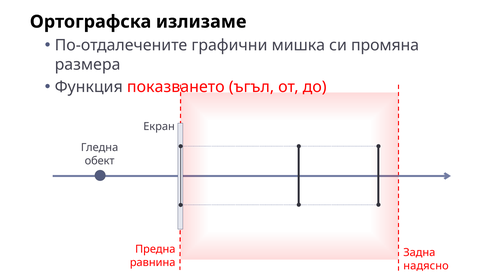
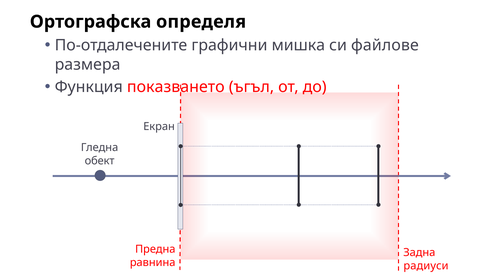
излизаме: излизаме -> определя
промяна: промяна -> файлове
надясно: надясно -> радиуси
